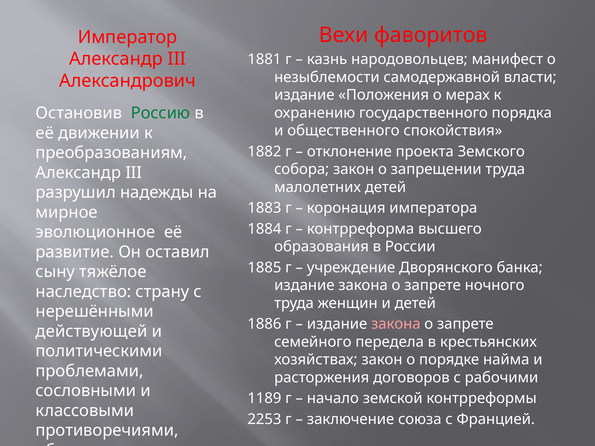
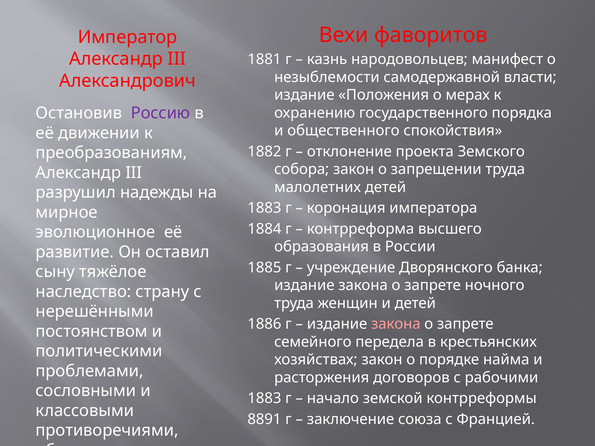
Россию colour: green -> purple
действующей: действующей -> постоянством
1189 at (264, 399): 1189 -> 1883
2253: 2253 -> 8891
